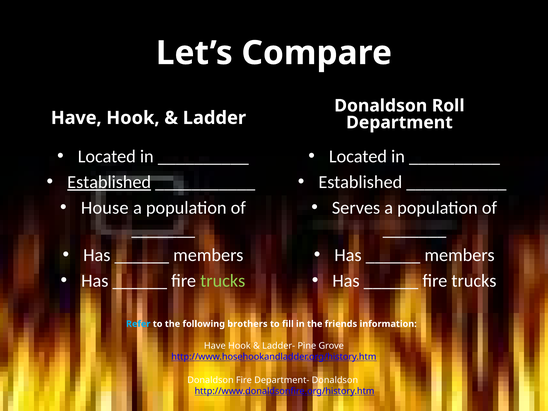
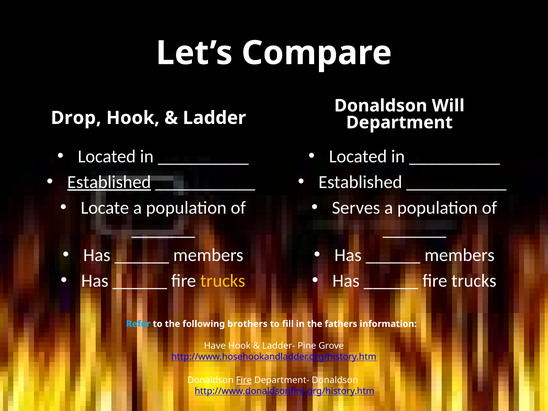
Roll: Roll -> Will
Have at (76, 118): Have -> Drop
House: House -> Locate
trucks at (223, 281) colour: light green -> yellow
friends: friends -> fathers
Fire at (244, 380) underline: none -> present
